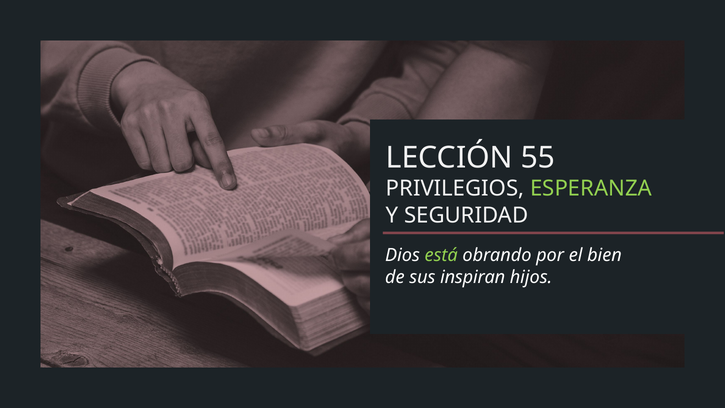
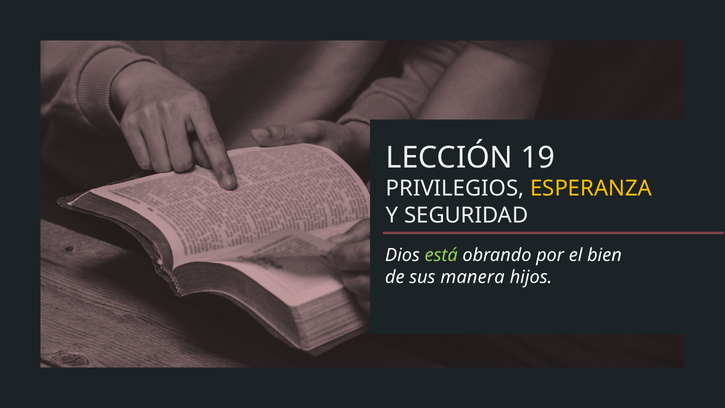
55: 55 -> 19
ESPERANZA colour: light green -> yellow
inspiran: inspiran -> manera
